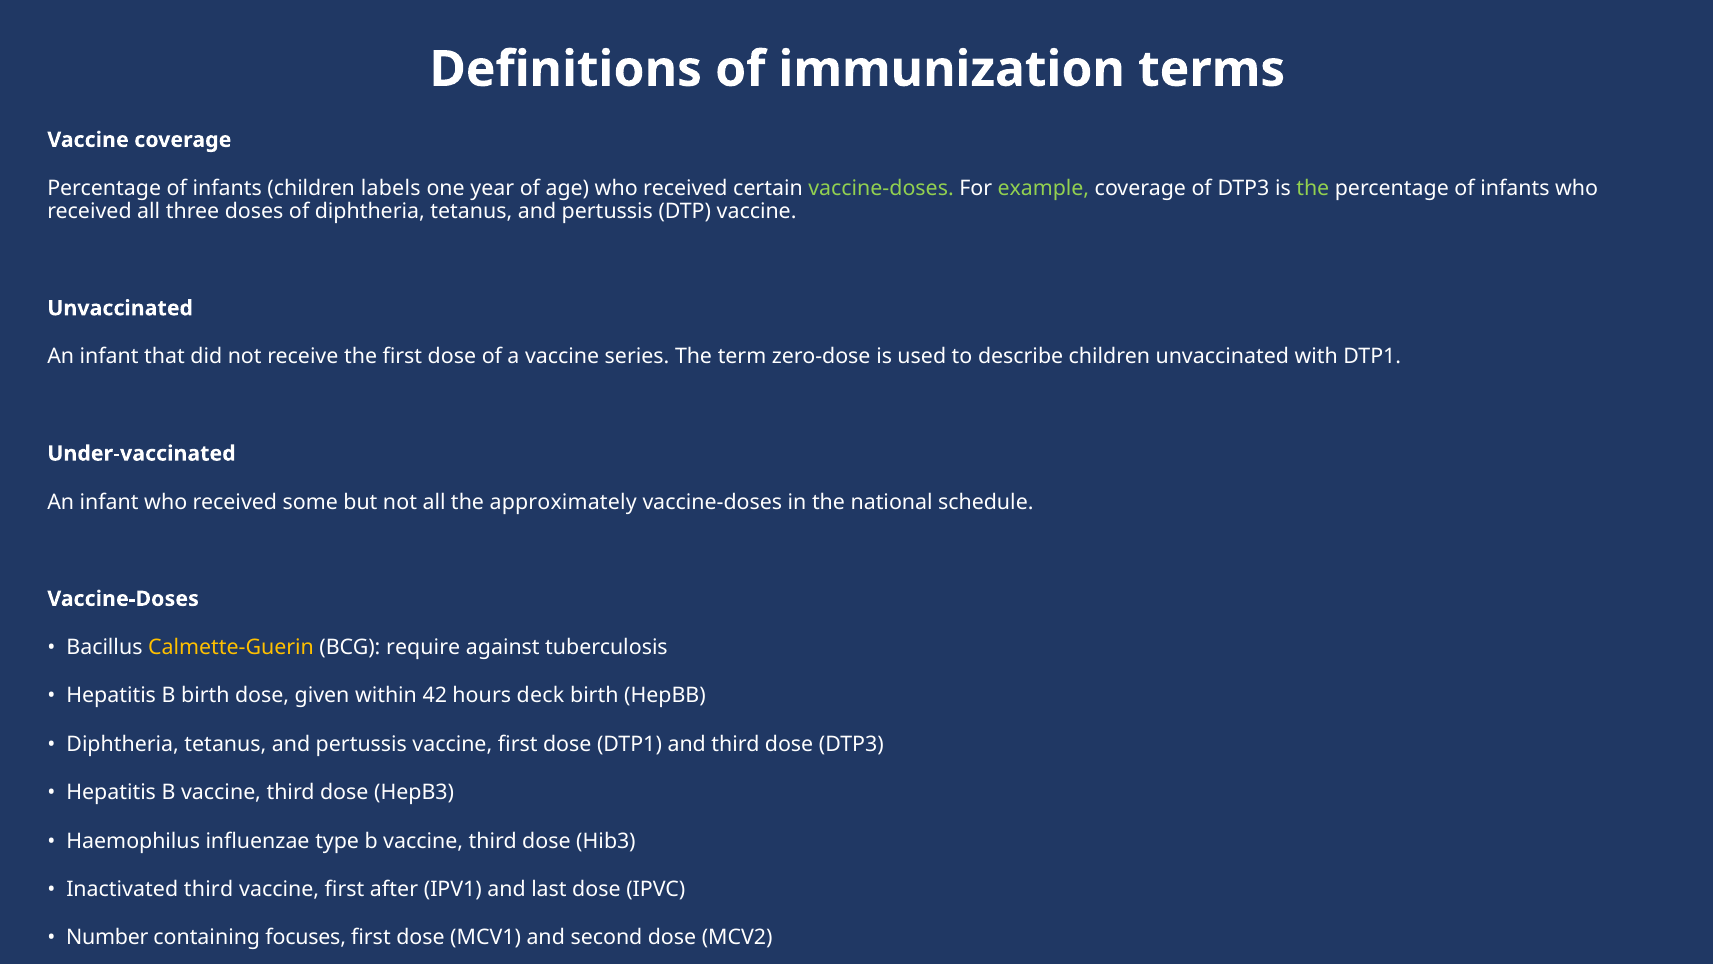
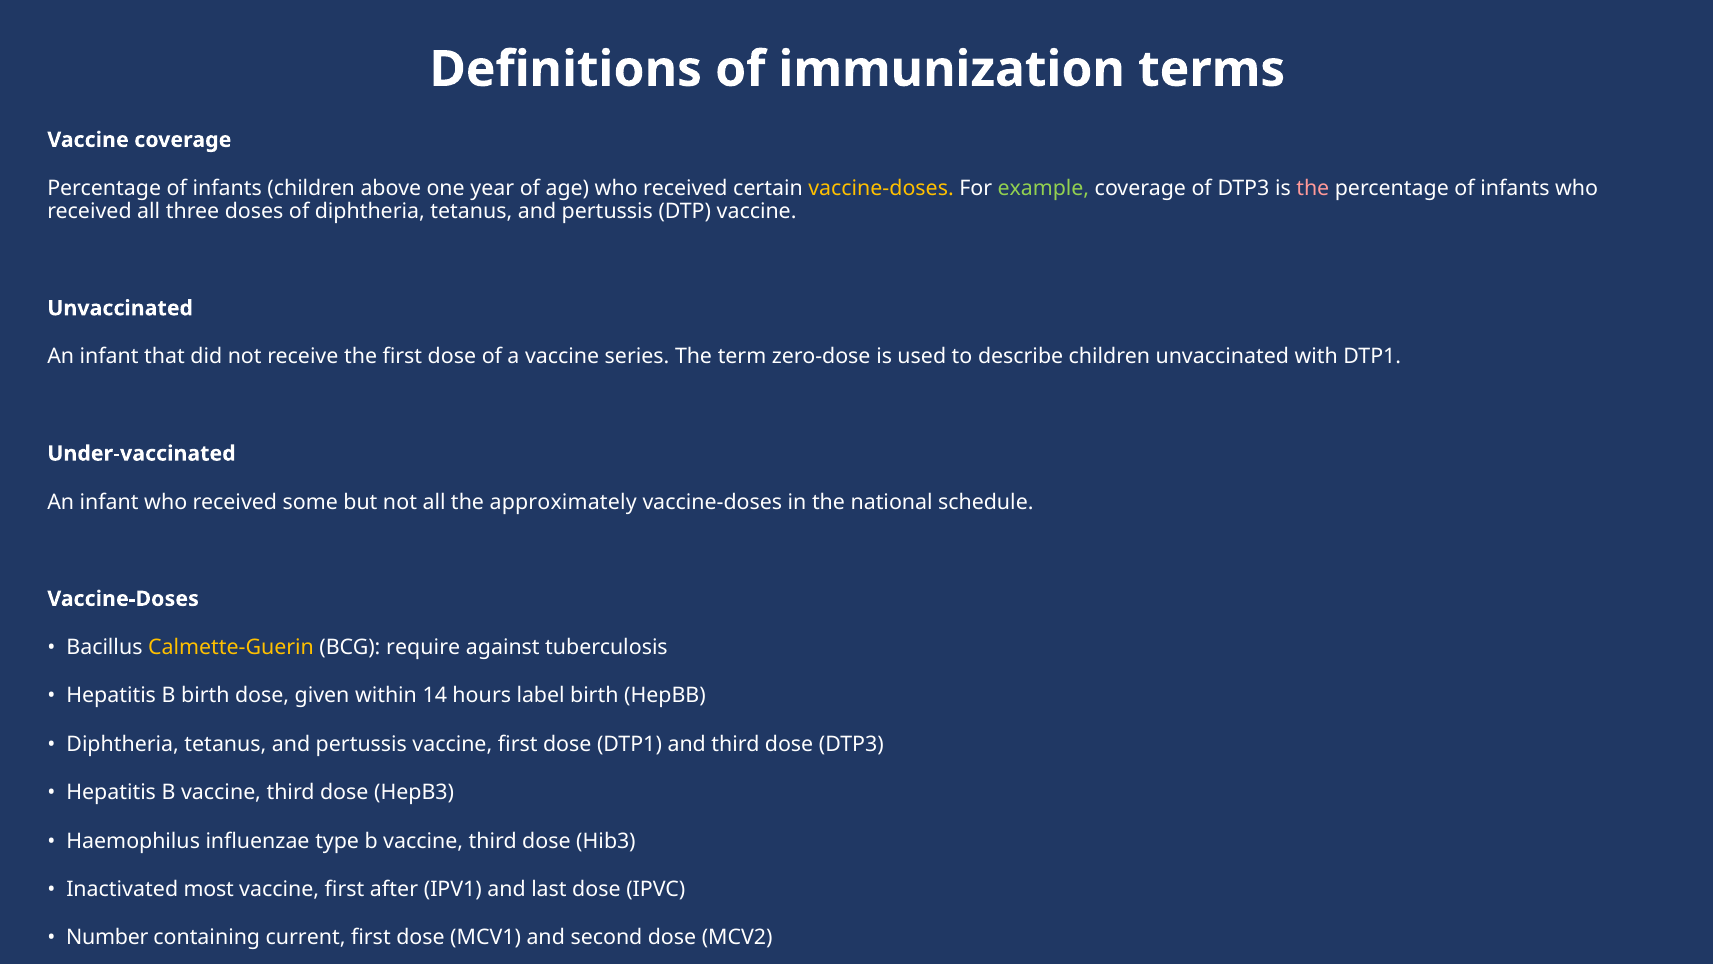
labels: labels -> above
vaccine-doses at (881, 188) colour: light green -> yellow
the at (1313, 188) colour: light green -> pink
42: 42 -> 14
deck: deck -> label
Inactivated third: third -> most
containing focuses: focuses -> current
